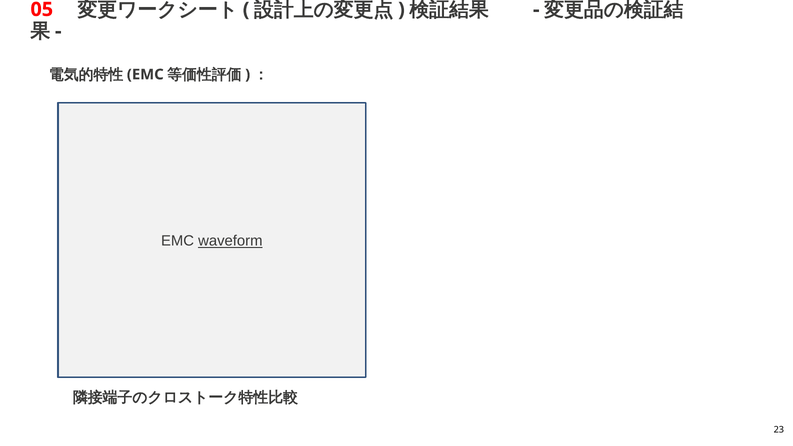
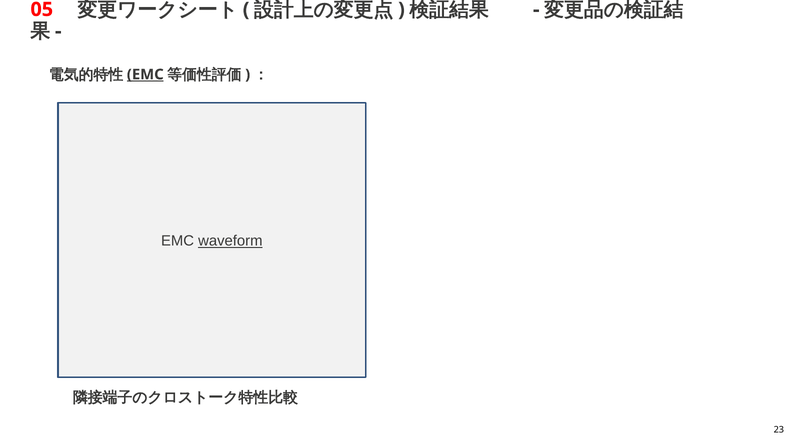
EMC at (145, 74) underline: none -> present
